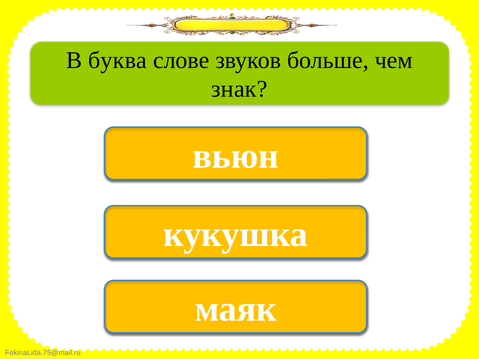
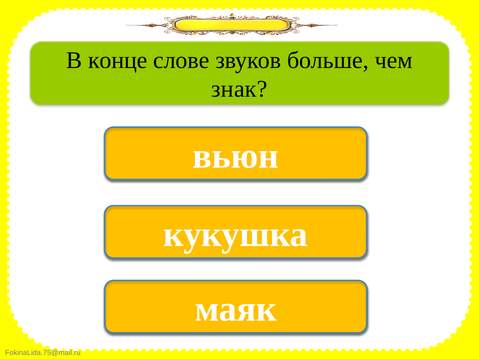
буква: буква -> конце
